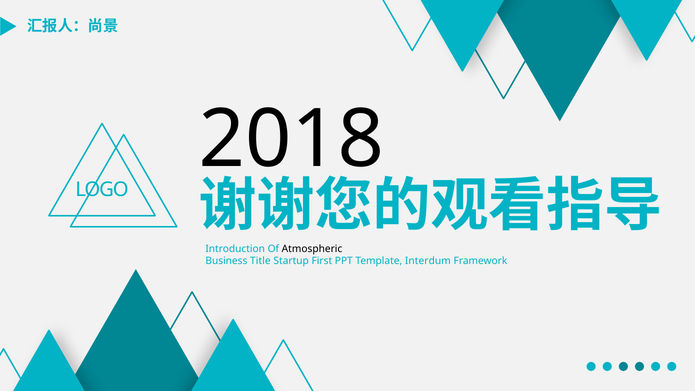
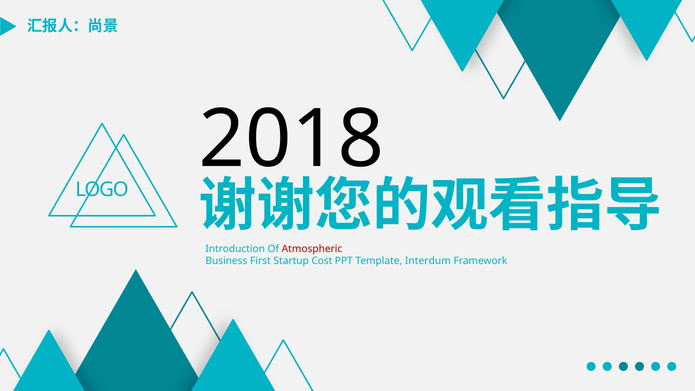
Atmospheric colour: black -> red
Title: Title -> First
First: First -> Cost
